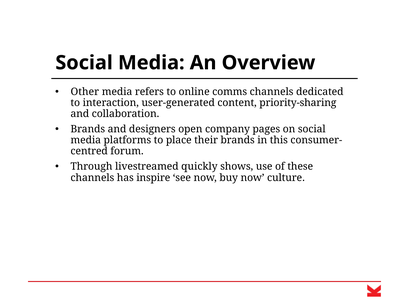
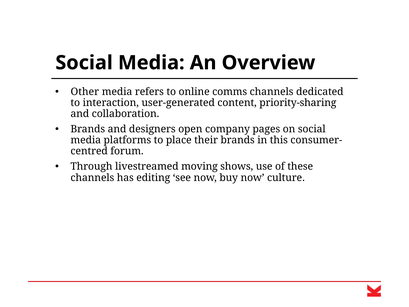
quickly: quickly -> moving
inspire: inspire -> editing
